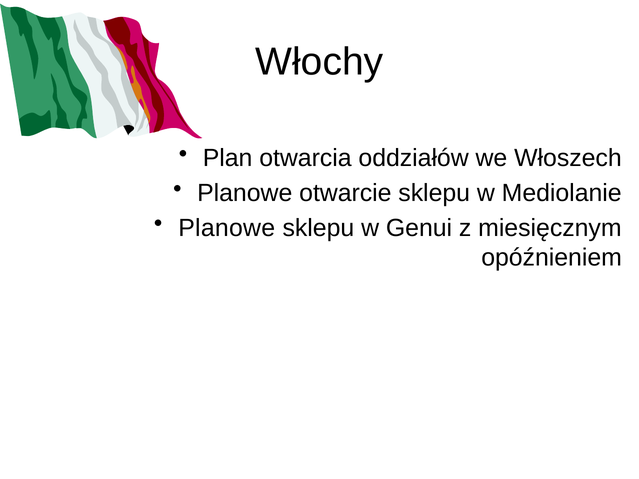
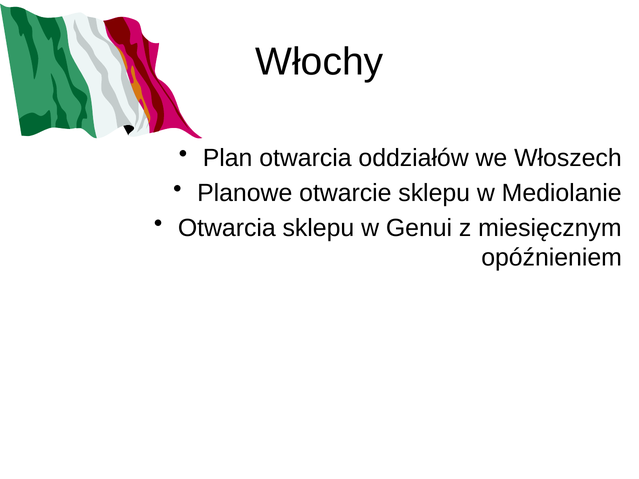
Planowe at (227, 228): Planowe -> Otwarcia
